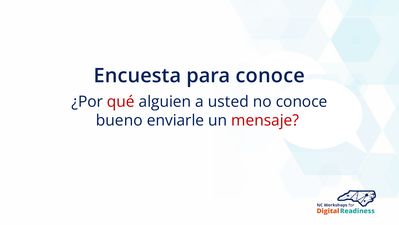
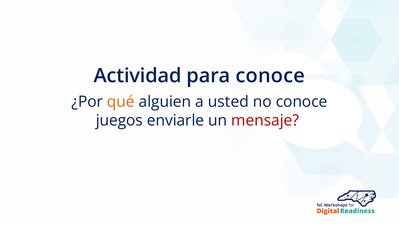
Encuesta: Encuesta -> Actividad
qué colour: red -> orange
bueno: bueno -> juegos
